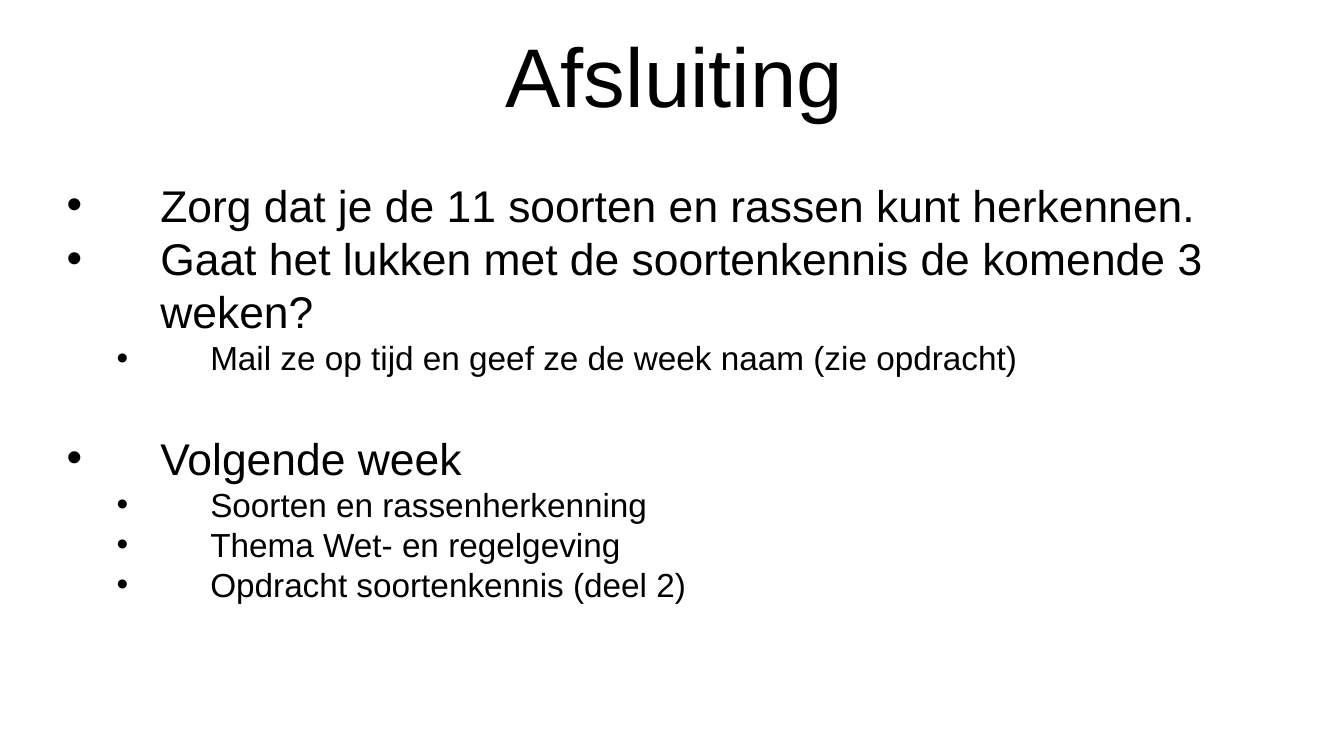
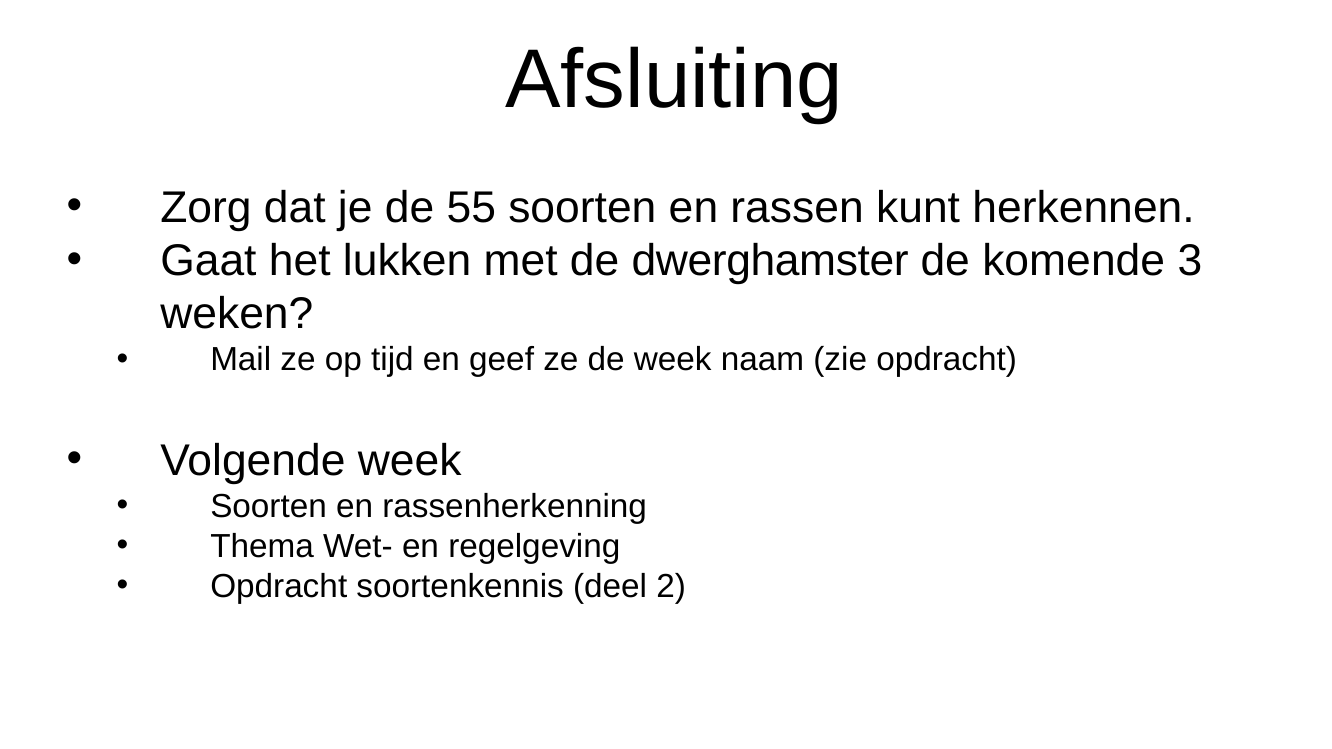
11: 11 -> 55
de soortenkennis: soortenkennis -> dwerghamster
